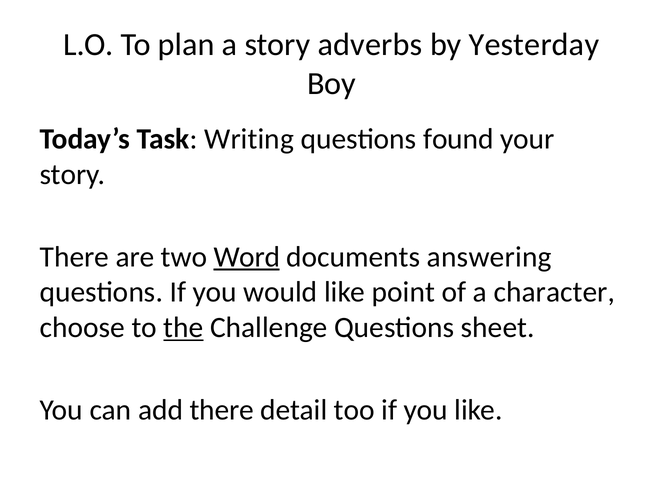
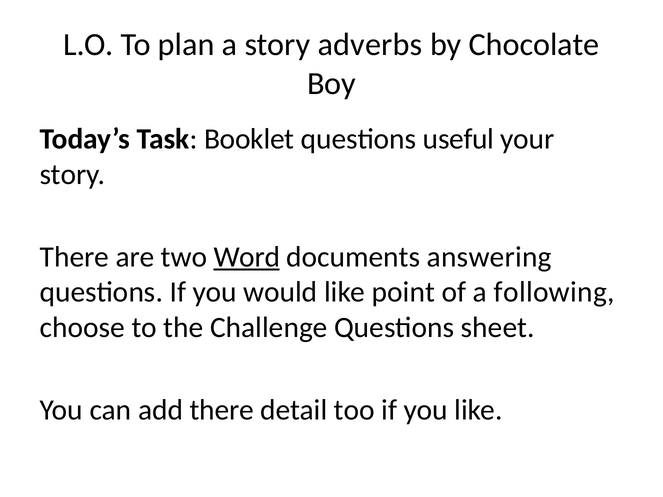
Yesterday: Yesterday -> Chocolate
Writing: Writing -> Booklet
found: found -> useful
character: character -> following
the underline: present -> none
